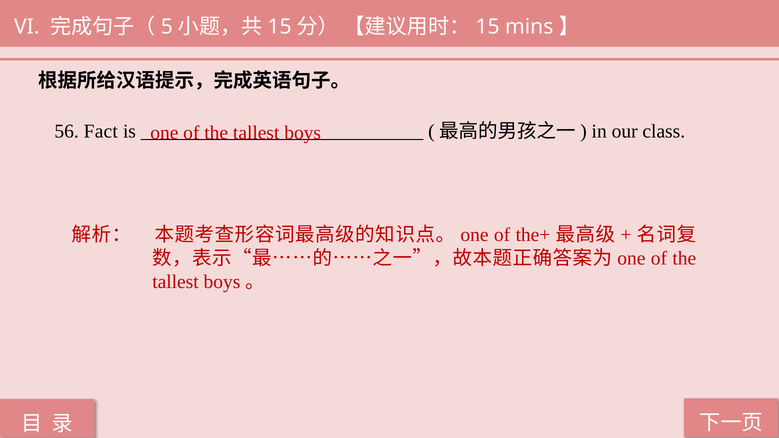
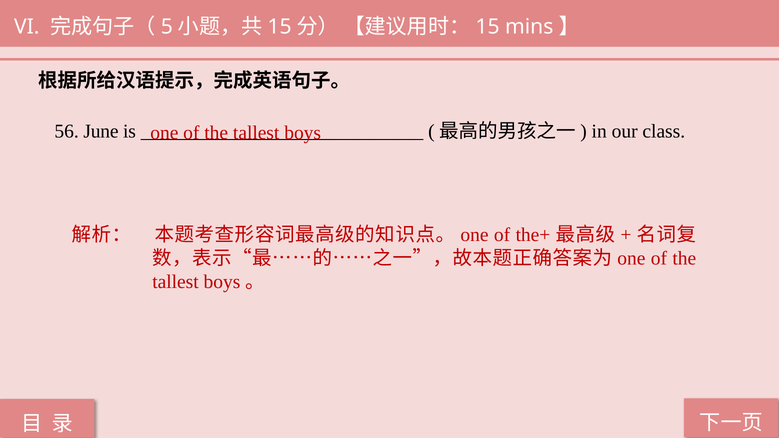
Fact: Fact -> June
